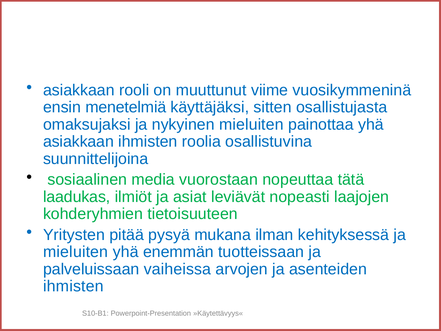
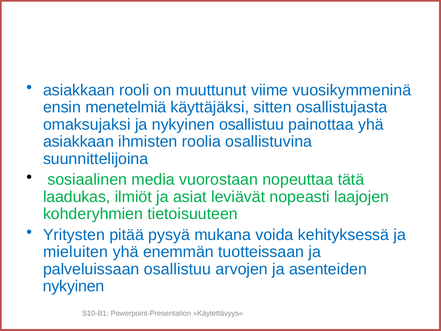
nykyinen mieluiten: mieluiten -> osallistuu
ilman: ilman -> voida
palveluissaan vaiheissa: vaiheissa -> osallistuu
ihmisten at (73, 286): ihmisten -> nykyinen
